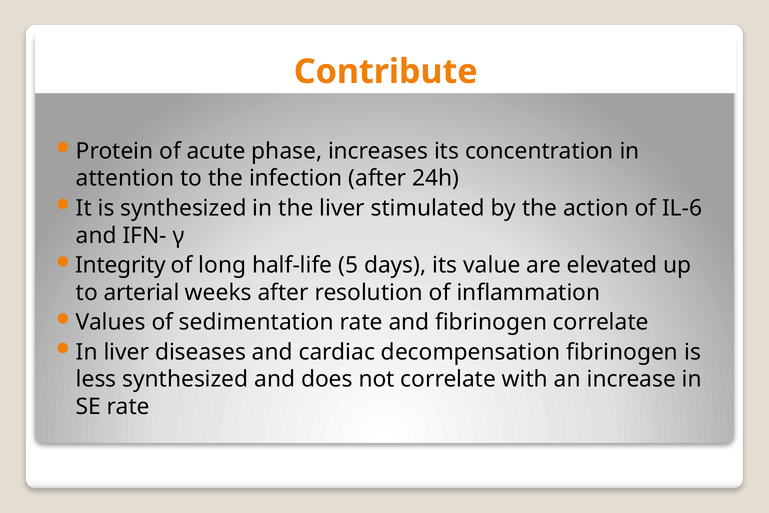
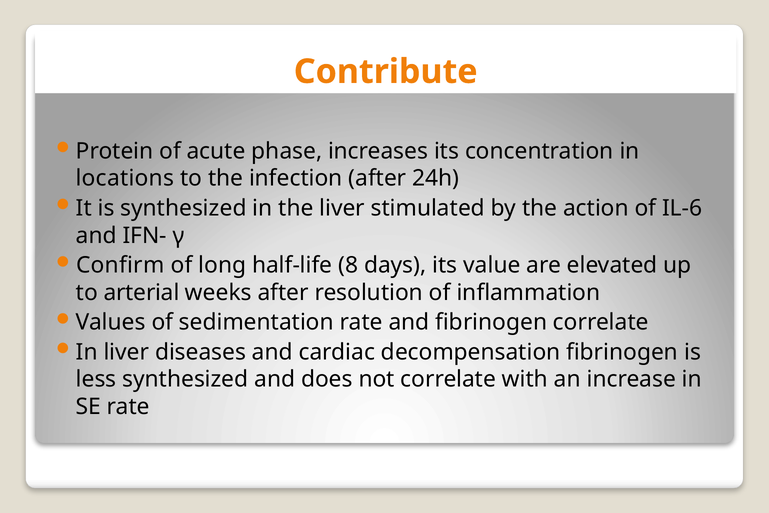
attention: attention -> locations
Integrity: Integrity -> Confirm
5: 5 -> 8
